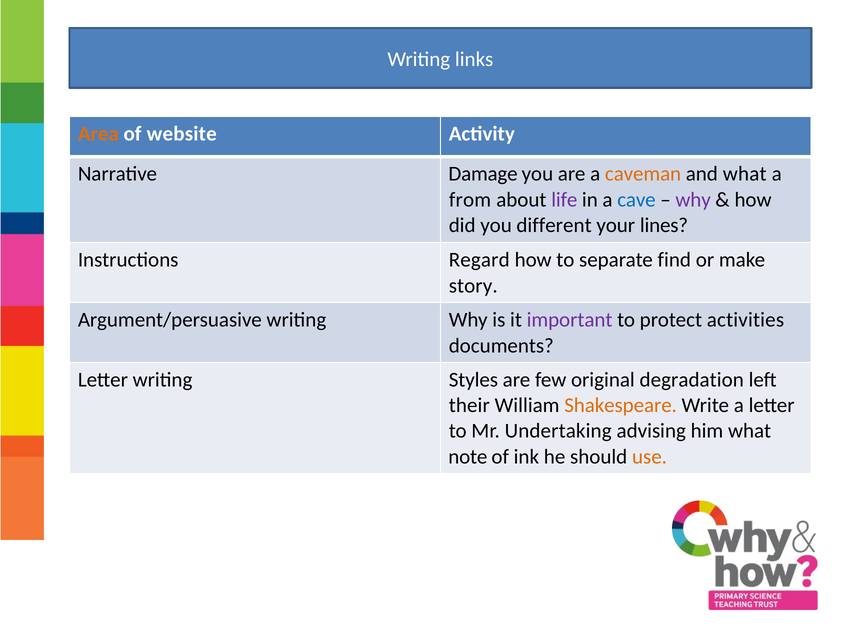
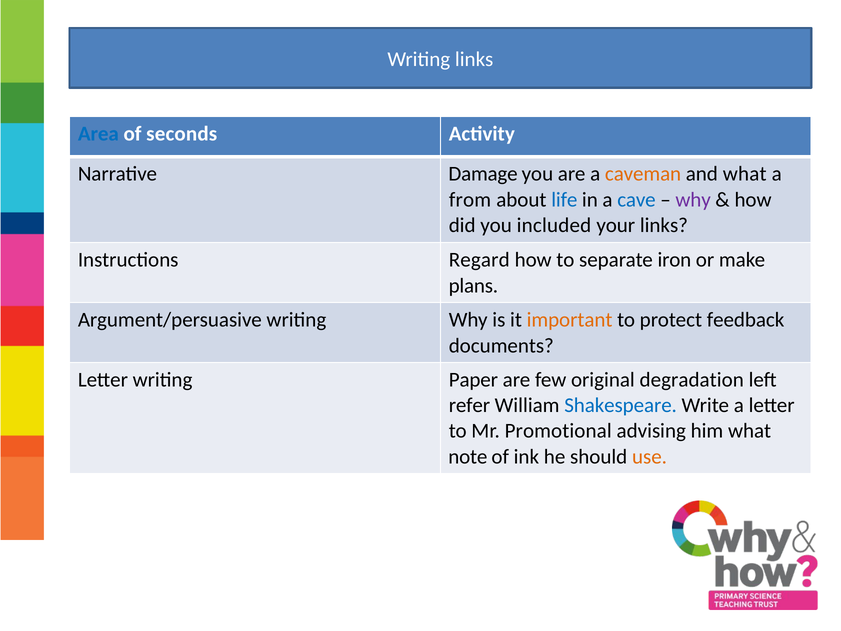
Area colour: orange -> blue
website: website -> seconds
life colour: purple -> blue
different: different -> included
your lines: lines -> links
find: find -> iron
story: story -> plans
important colour: purple -> orange
activities: activities -> feedback
Styles: Styles -> Paper
their: their -> refer
Shakespeare colour: orange -> blue
Undertaking: Undertaking -> Promotional
